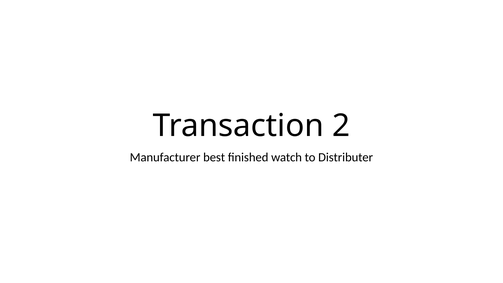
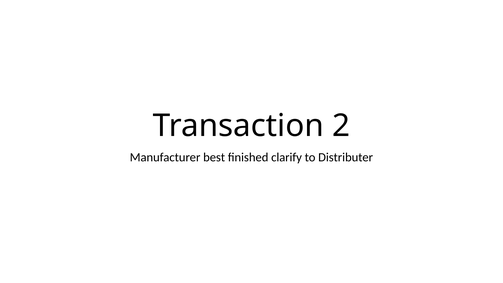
watch: watch -> clarify
